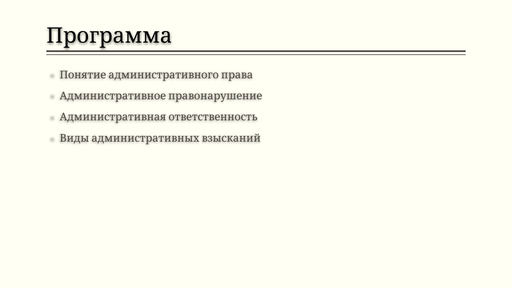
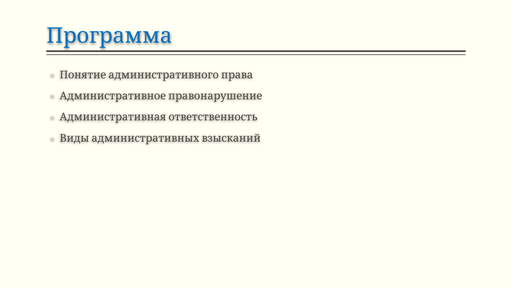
Программа colour: black -> blue
